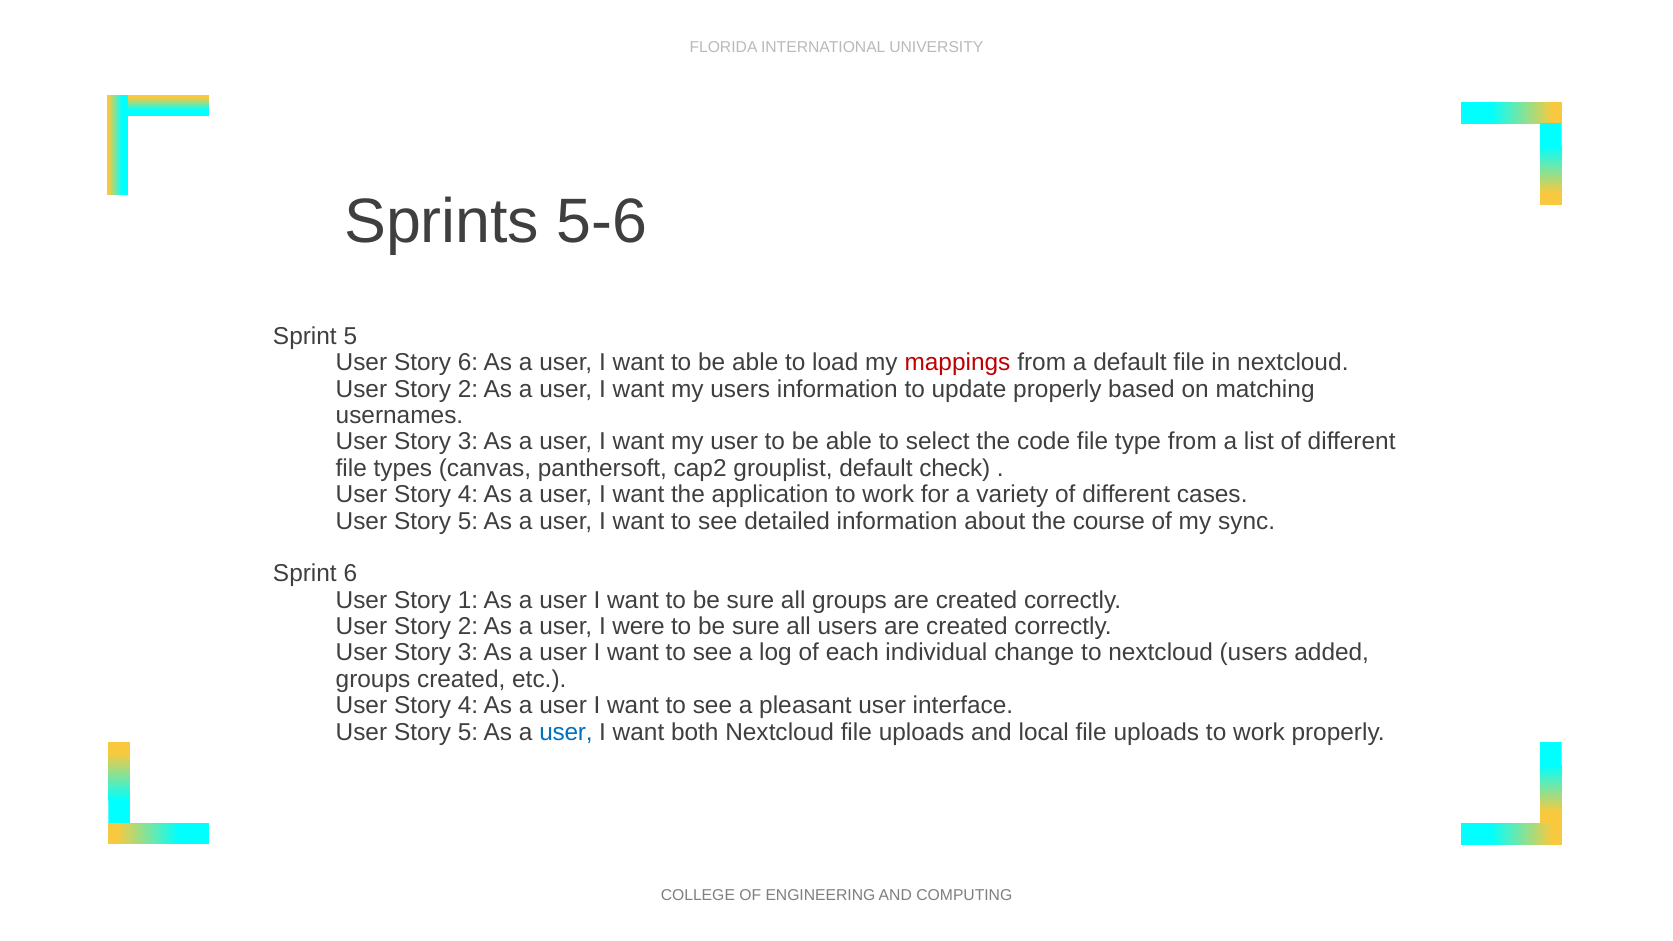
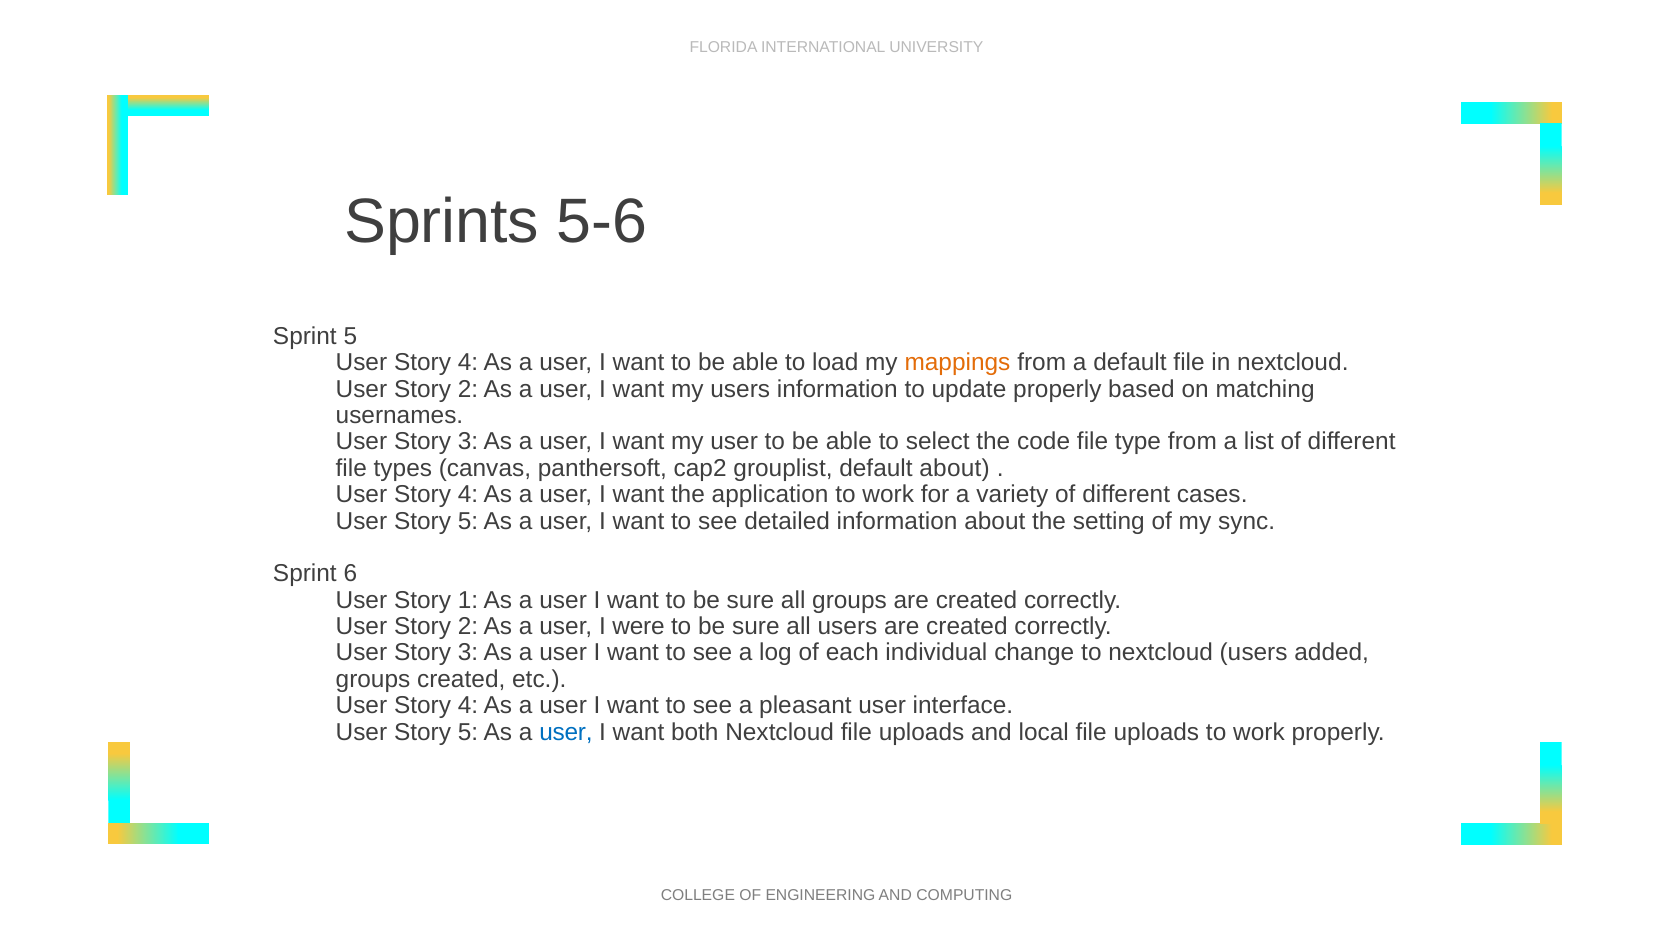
6 at (468, 363): 6 -> 4
mappings colour: red -> orange
default check: check -> about
course: course -> setting
